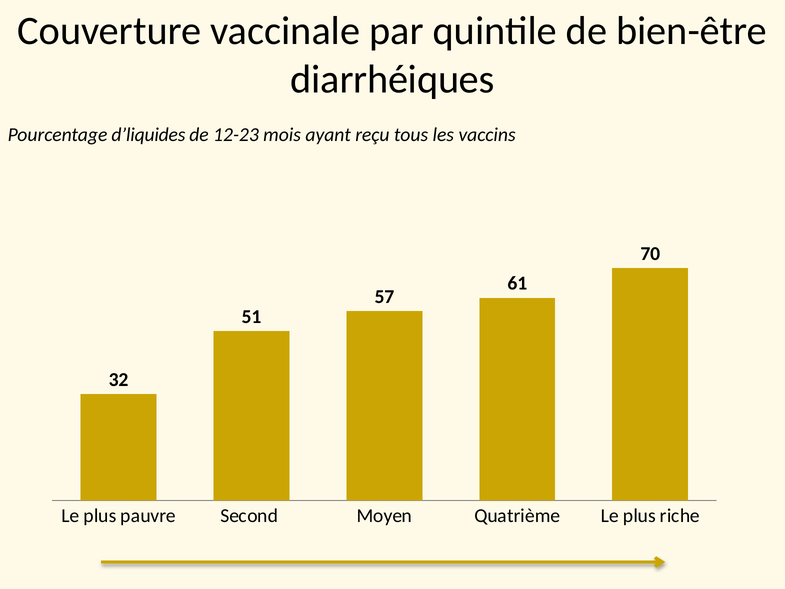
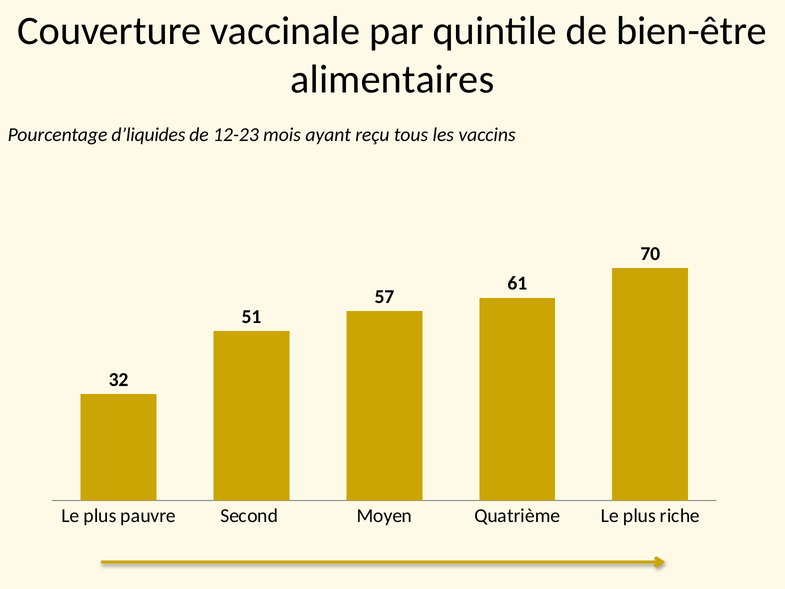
diarrhéiques: diarrhéiques -> alimentaires
